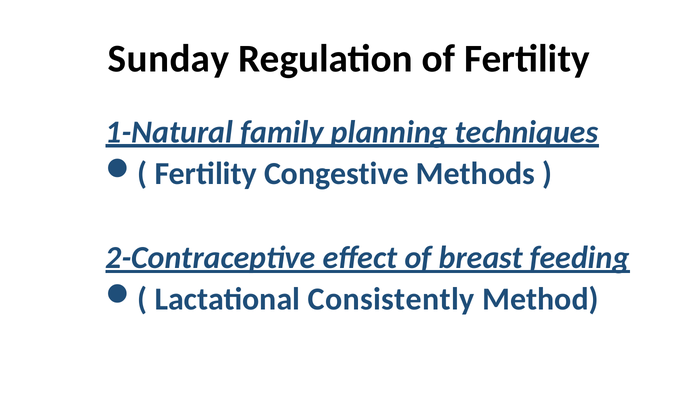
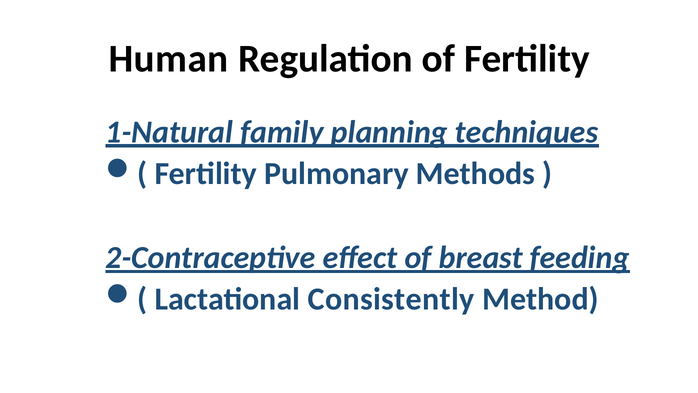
Sunday: Sunday -> Human
Congestive: Congestive -> Pulmonary
